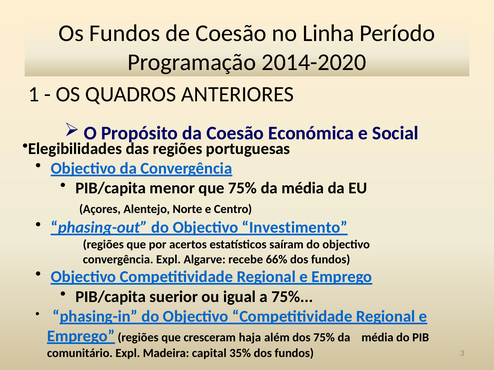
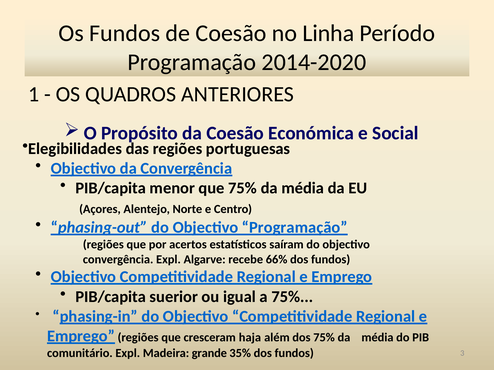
Objectivo Investimento: Investimento -> Programação
capital: capital -> grande
